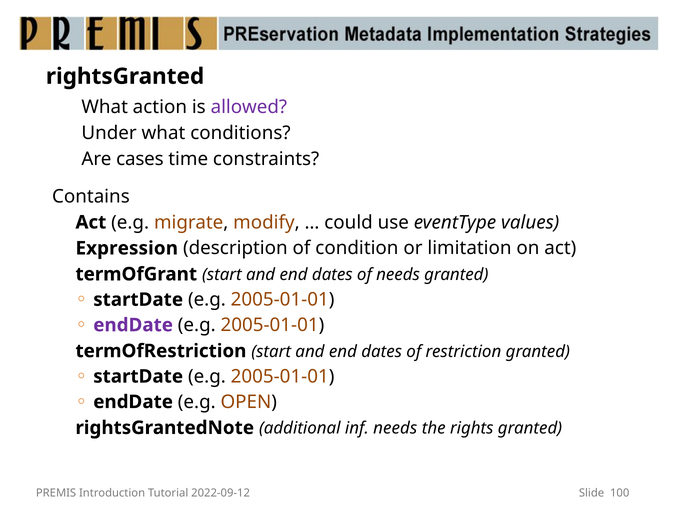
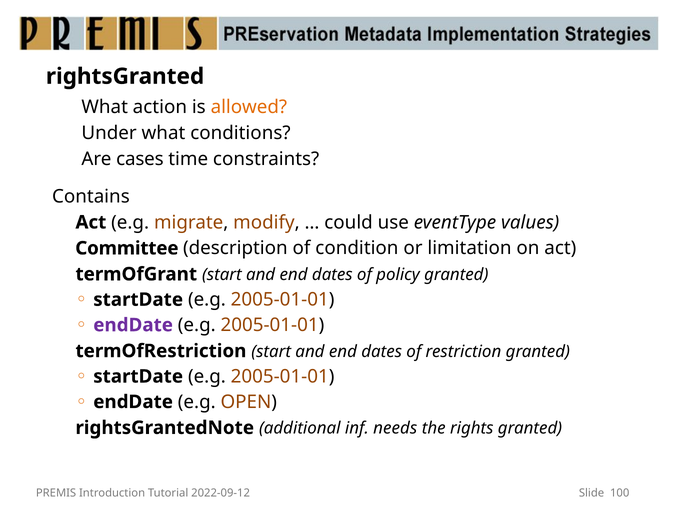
allowed colour: purple -> orange
Expression: Expression -> Committee
of needs: needs -> policy
